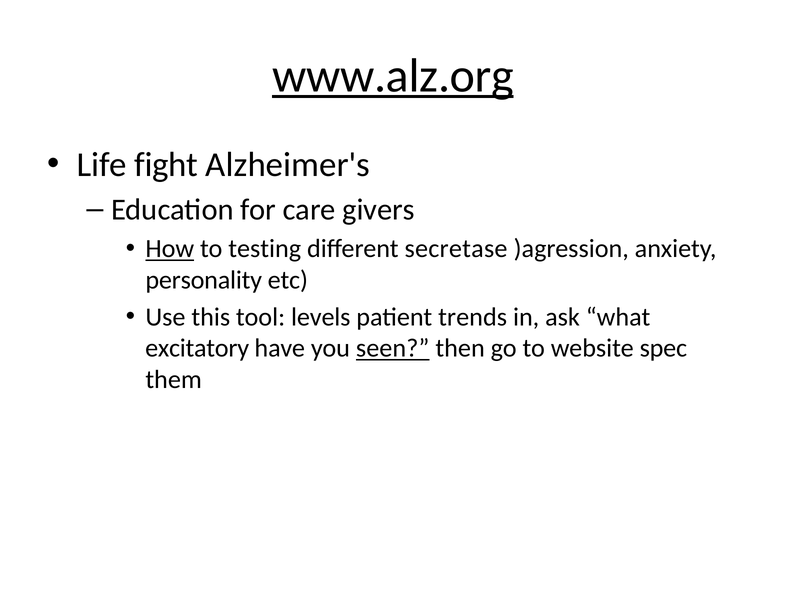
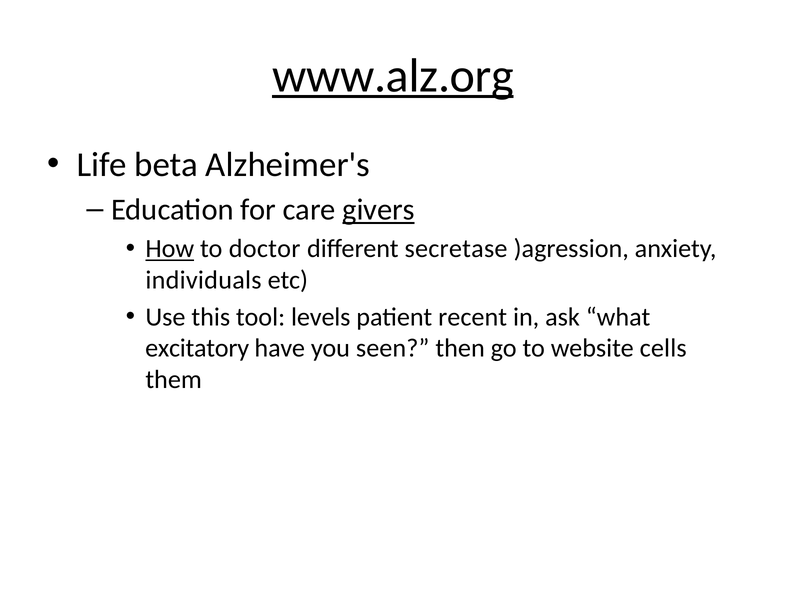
fight: fight -> beta
givers underline: none -> present
testing: testing -> doctor
personality: personality -> individuals
trends: trends -> recent
seen underline: present -> none
spec: spec -> cells
